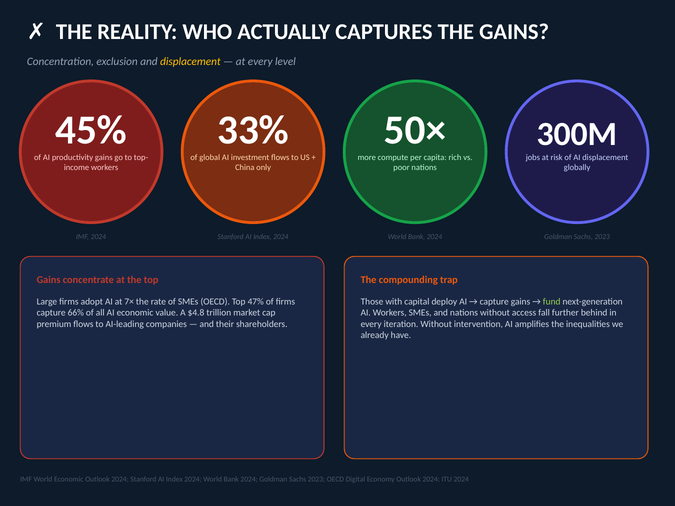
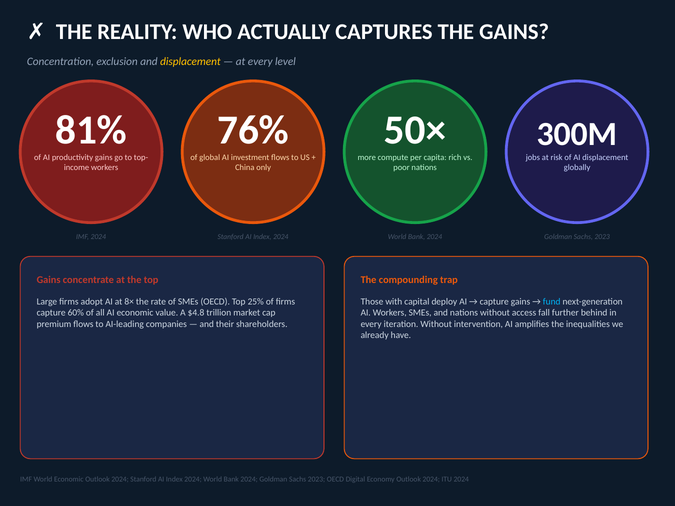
45%: 45% -> 81%
33%: 33% -> 76%
7×: 7× -> 8×
47%: 47% -> 25%
fund colour: light green -> light blue
66%: 66% -> 60%
